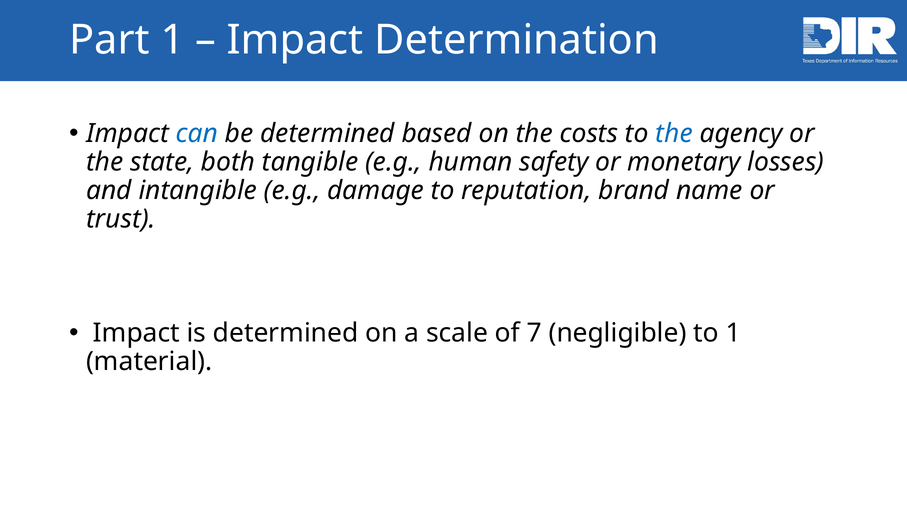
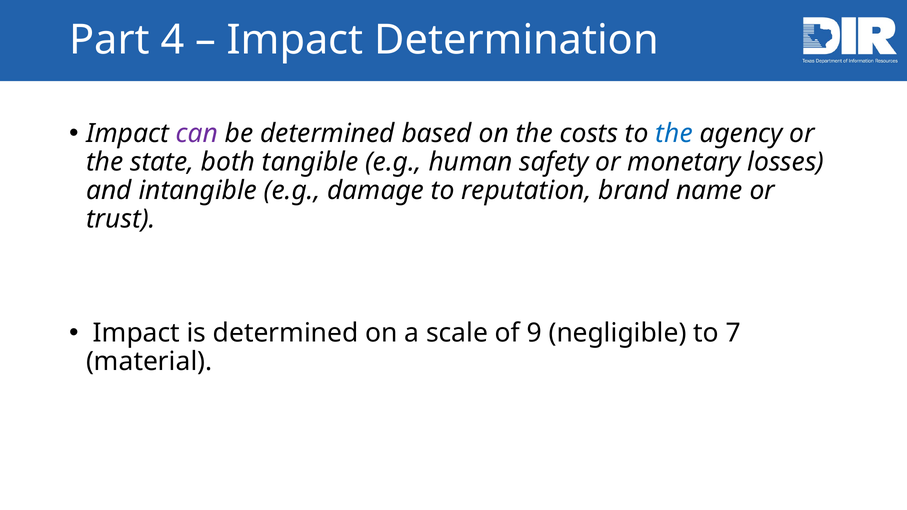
Part 1: 1 -> 4
can colour: blue -> purple
7: 7 -> 9
to 1: 1 -> 7
